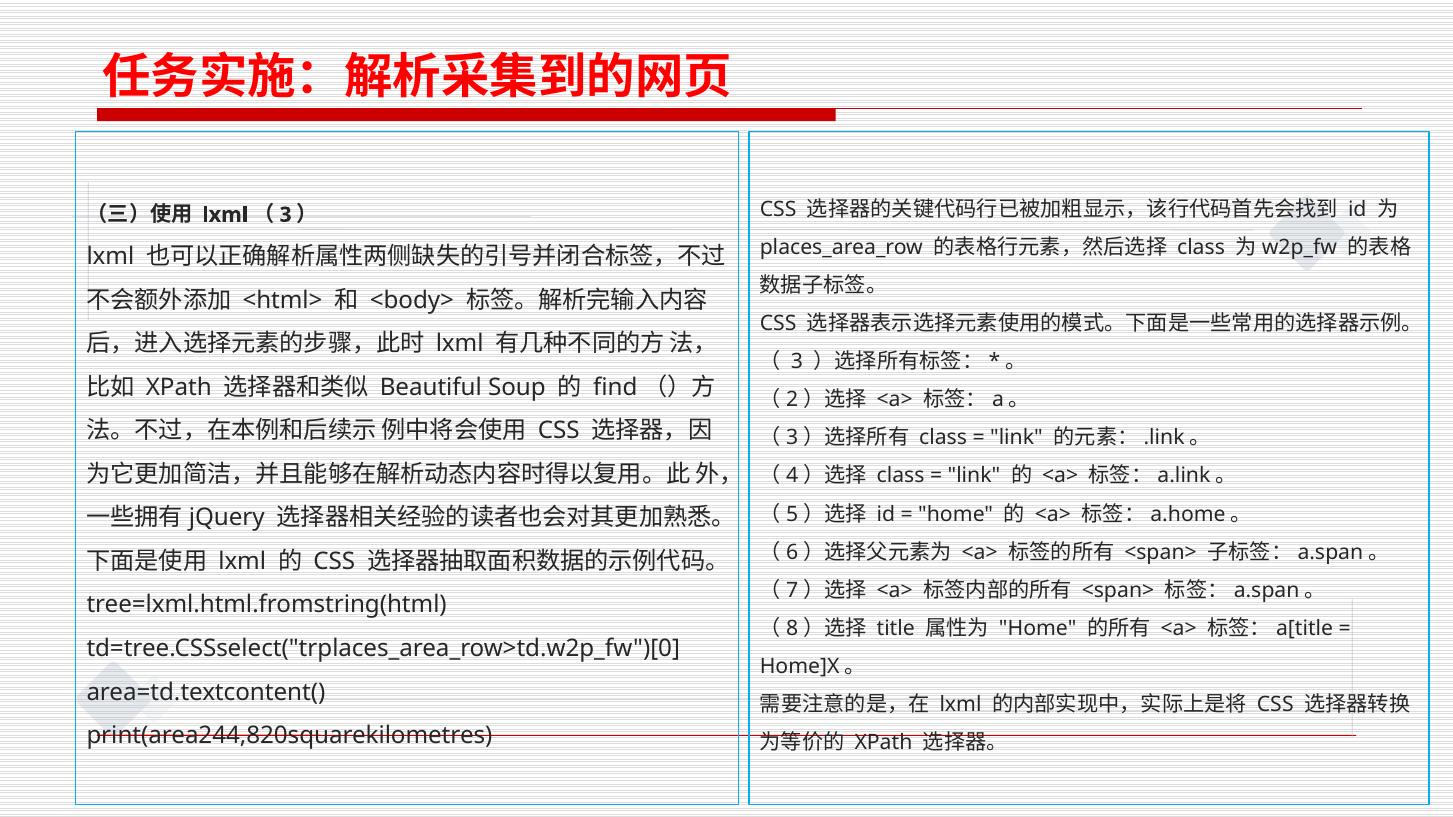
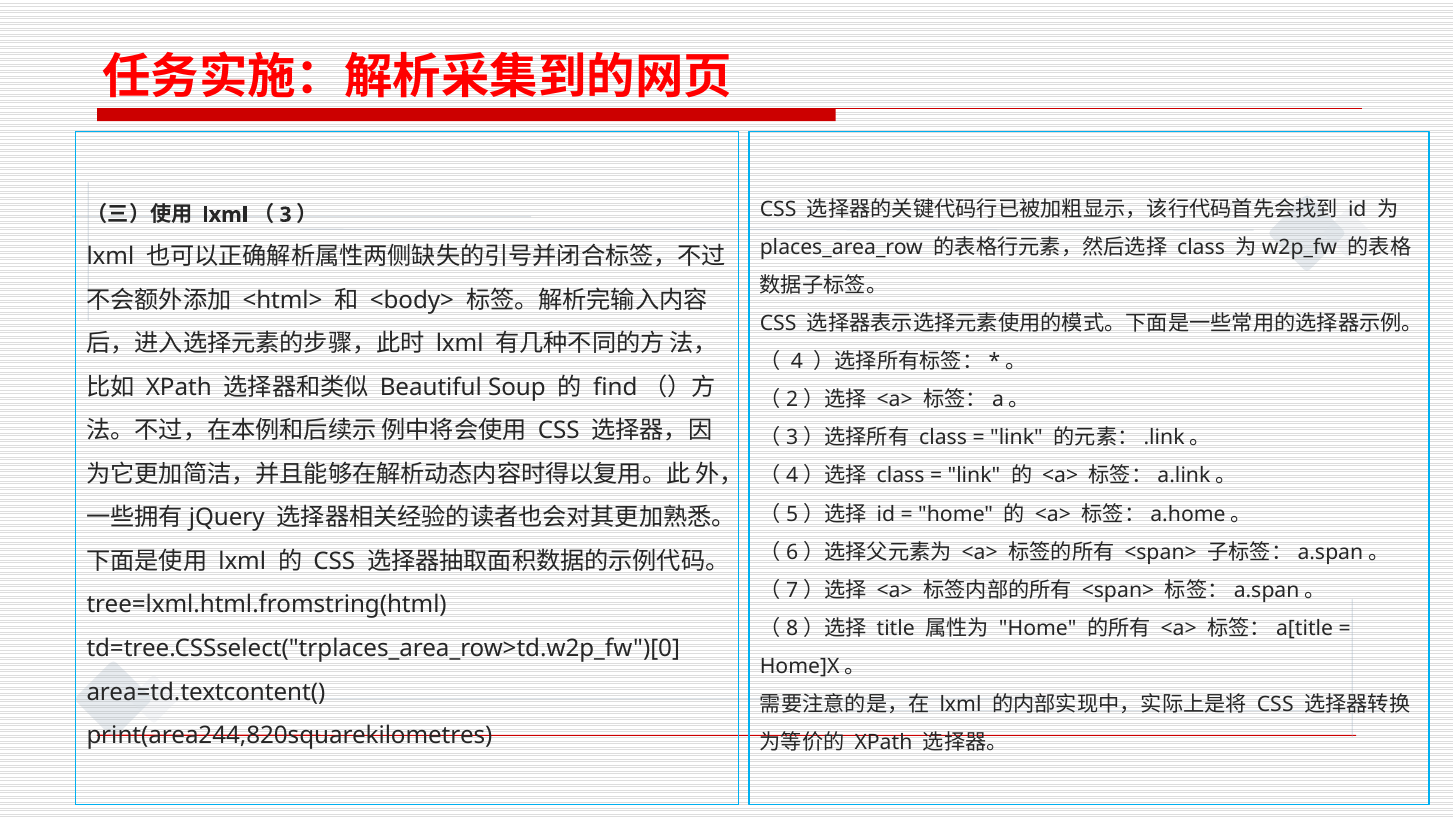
3 at (797, 362): 3 -> 4
